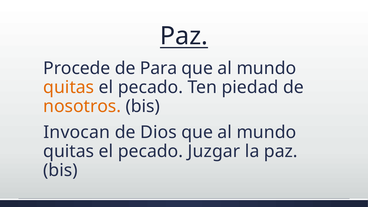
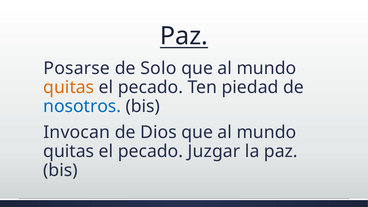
Procede: Procede -> Posarse
Para: Para -> Solo
nosotros colour: orange -> blue
